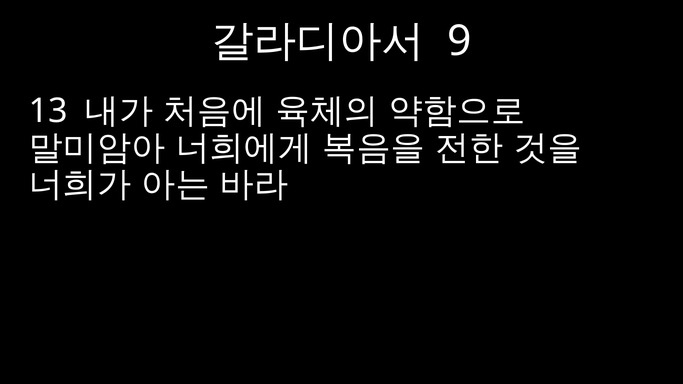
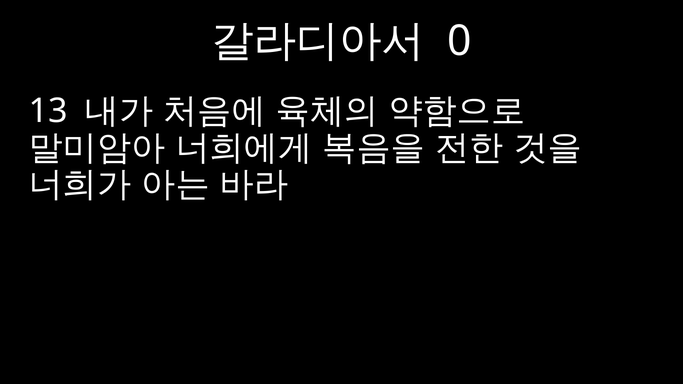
9: 9 -> 0
